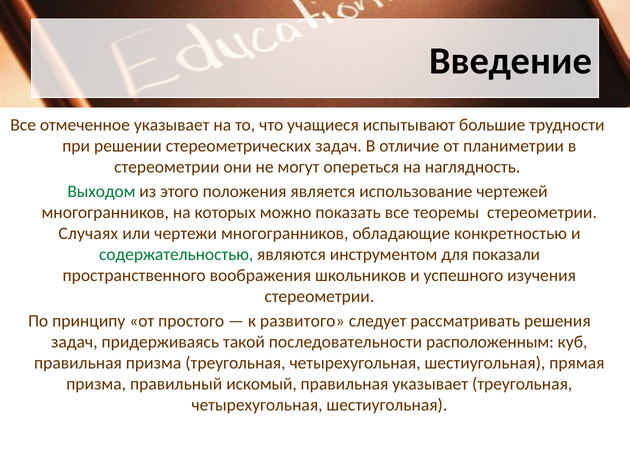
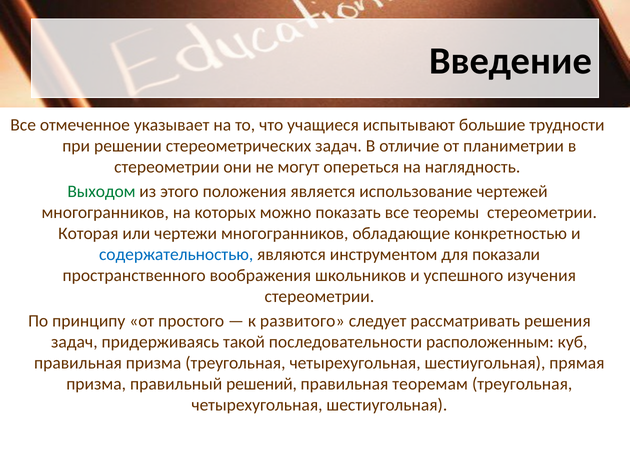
Случаях: Случаях -> Которая
содержательностью colour: green -> blue
искомый: искомый -> решений
правильная указывает: указывает -> теоремам
